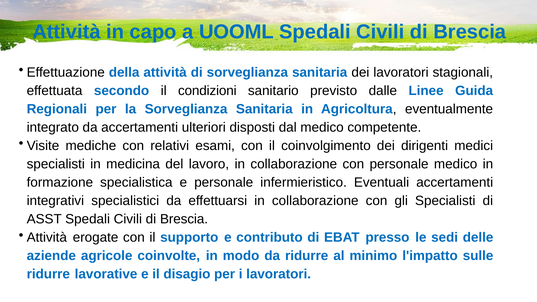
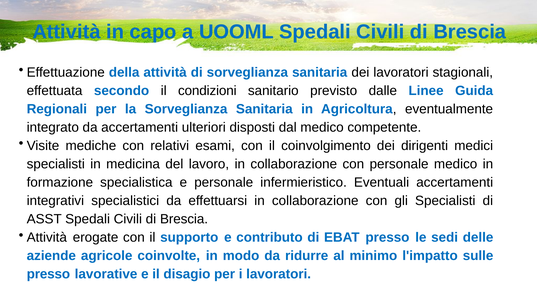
ridurre at (48, 274): ridurre -> presso
